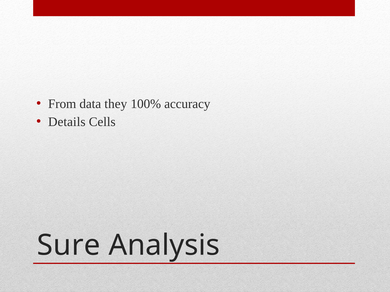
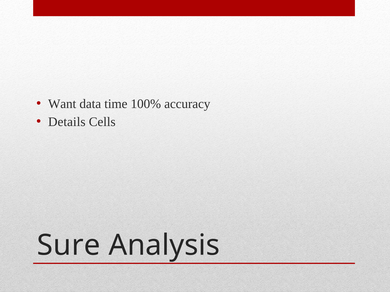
From: From -> Want
they: they -> time
